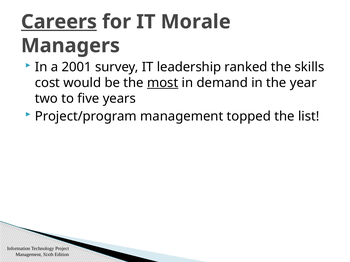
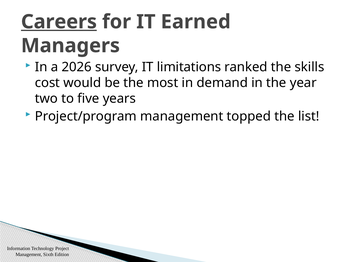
Morale: Morale -> Earned
2001: 2001 -> 2026
leadership: leadership -> limitations
most underline: present -> none
